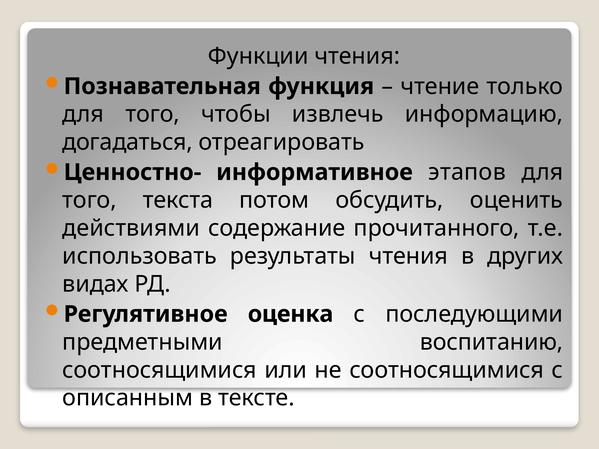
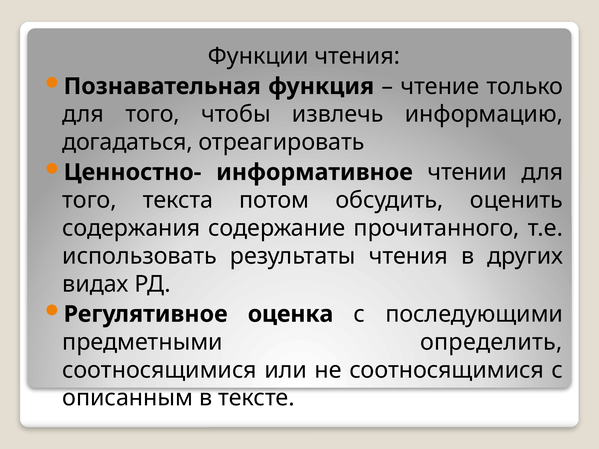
этапов: этапов -> чтении
действиями: действиями -> содержания
воспитанию: воспитанию -> определить
